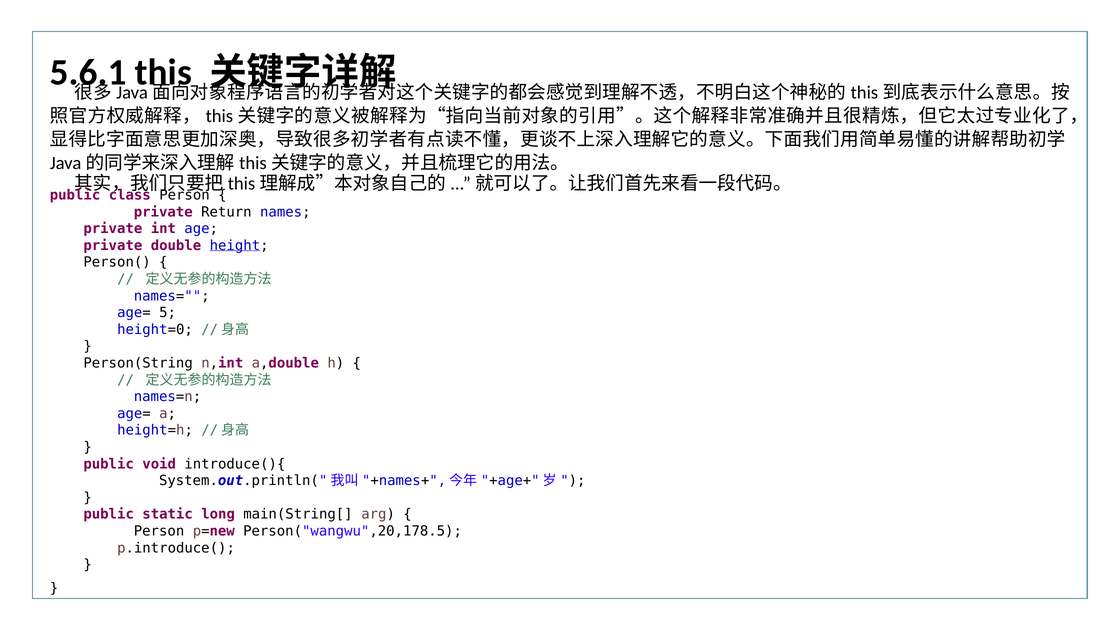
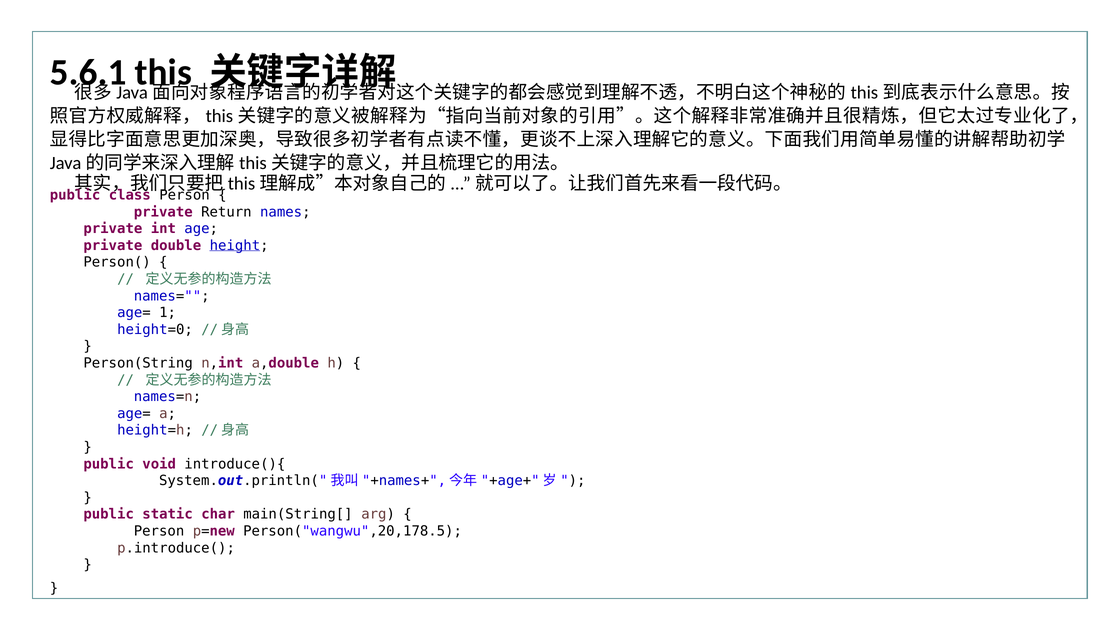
5: 5 -> 1
long: long -> char
